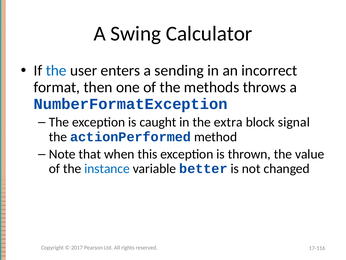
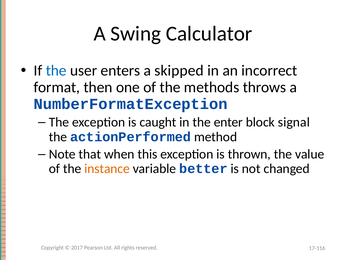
sending: sending -> skipped
extra: extra -> enter
instance colour: blue -> orange
